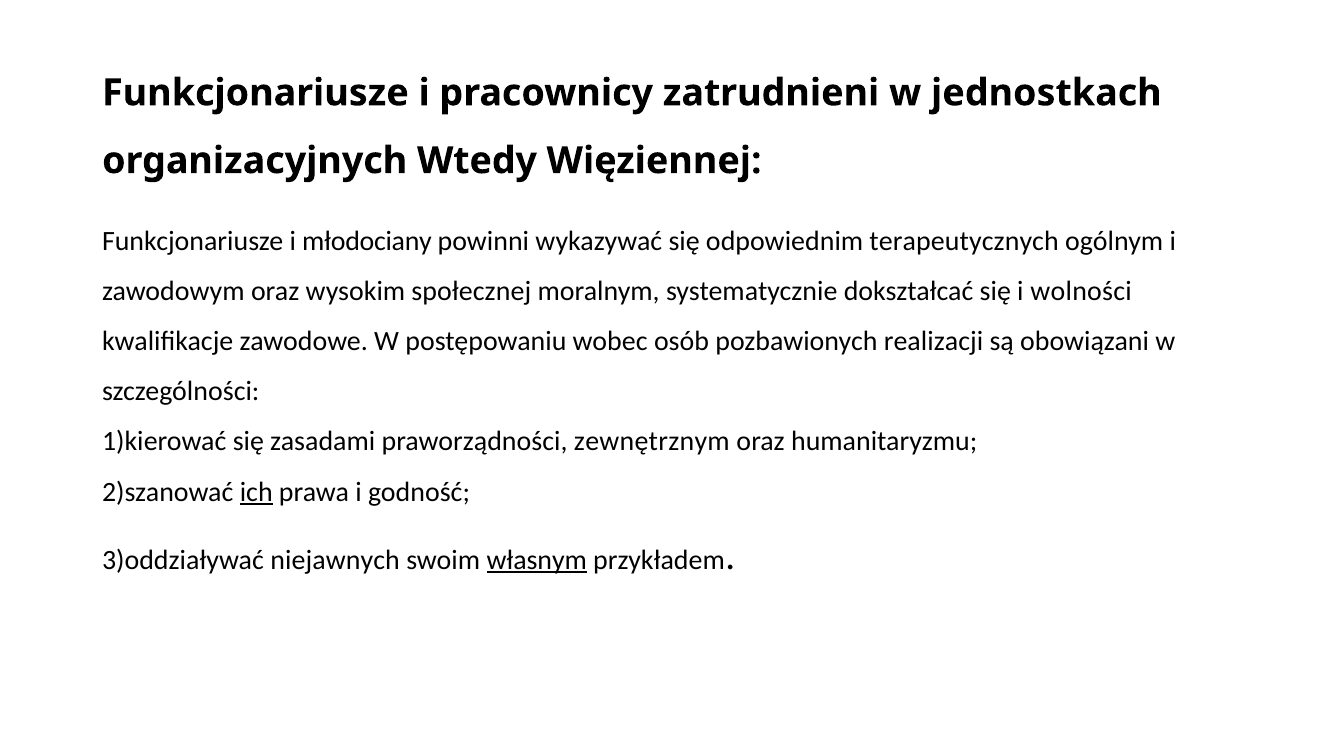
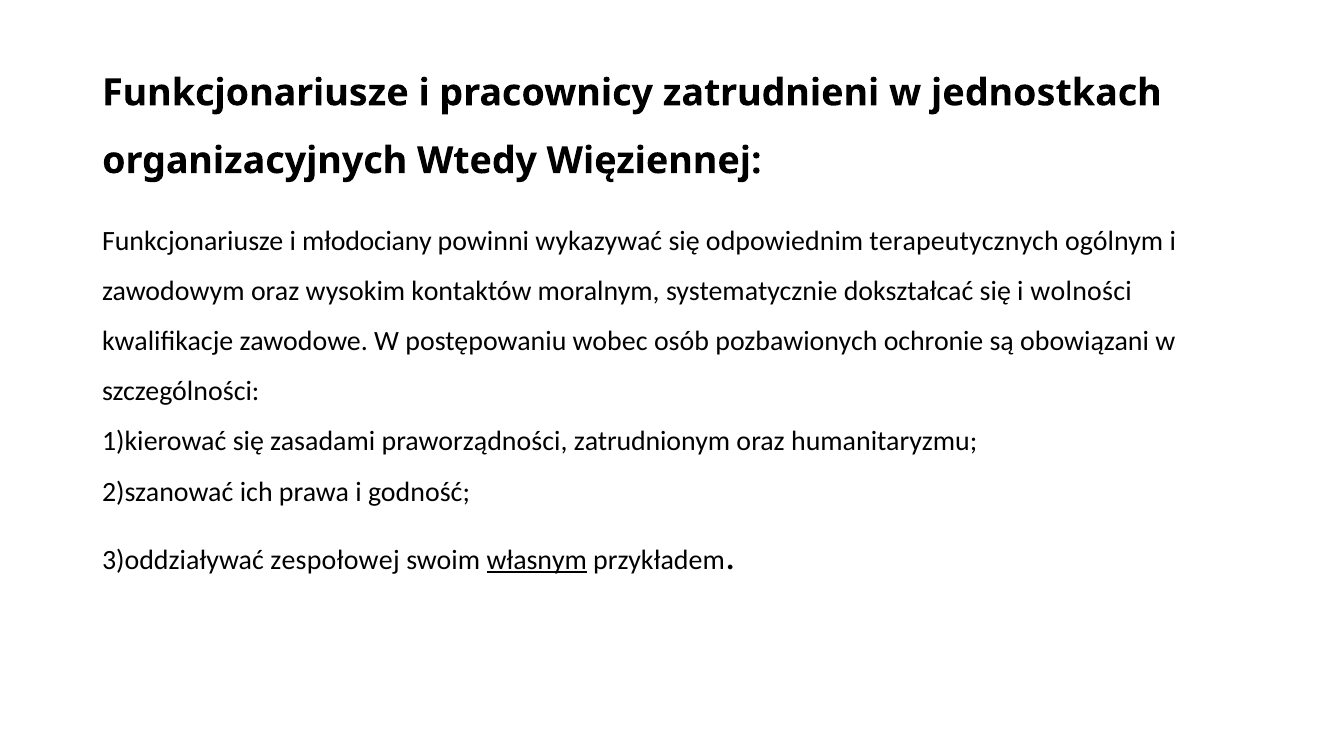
społecznej: społecznej -> kontaktów
realizacji: realizacji -> ochronie
zewnętrznym: zewnętrznym -> zatrudnionym
ich underline: present -> none
niejawnych: niejawnych -> zespołowej
